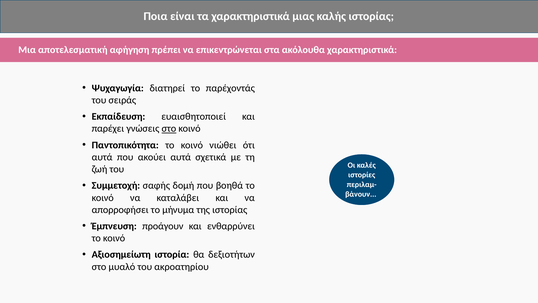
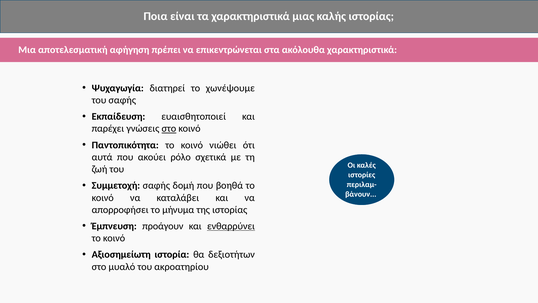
παρέχοντάς: παρέχοντάς -> χωνέψουμε
του σειράς: σειράς -> σαφής
ακούει αυτά: αυτά -> ρόλο
ενθαρρύνει underline: none -> present
